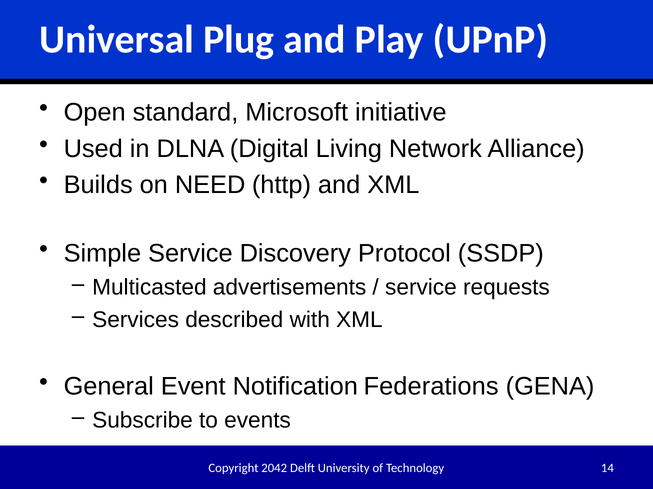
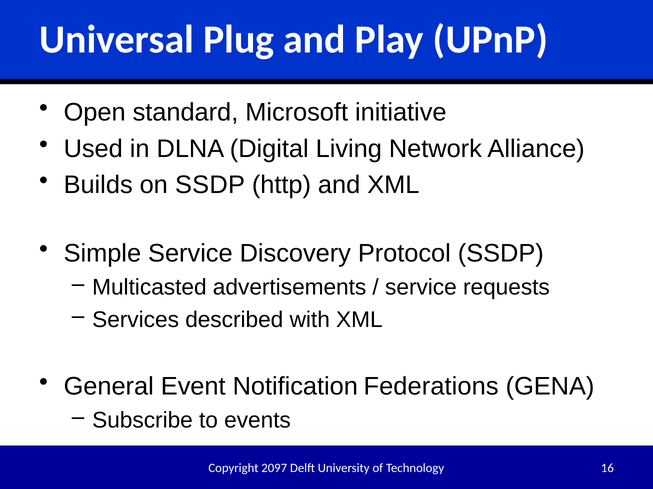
on NEED: NEED -> SSDP
2042: 2042 -> 2097
14: 14 -> 16
